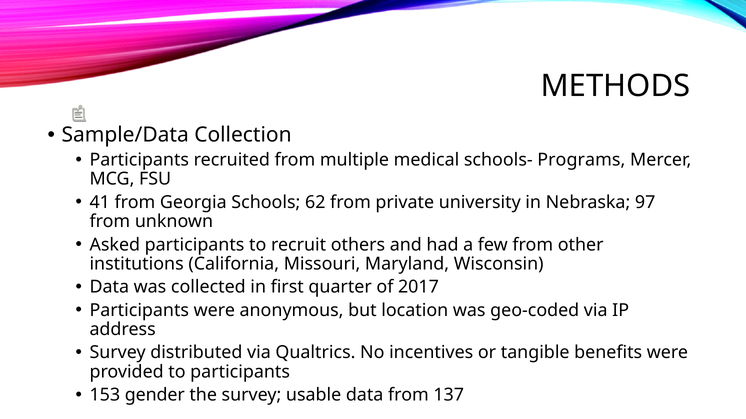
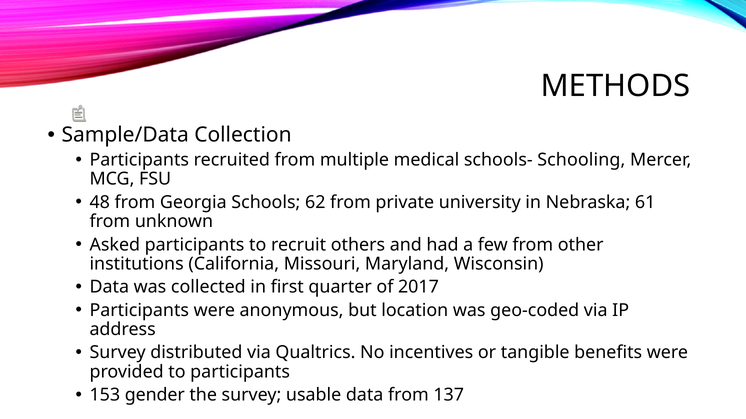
Programs: Programs -> Schooling
41: 41 -> 48
97: 97 -> 61
